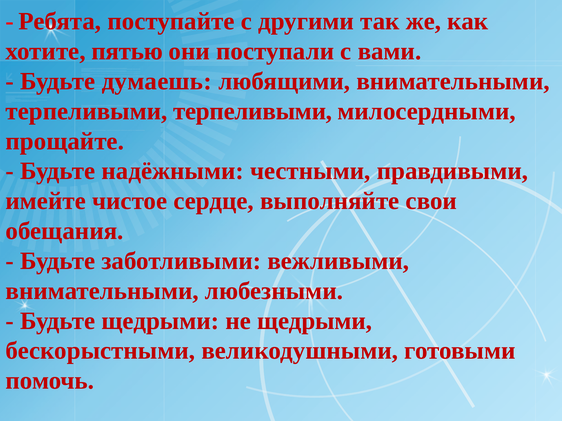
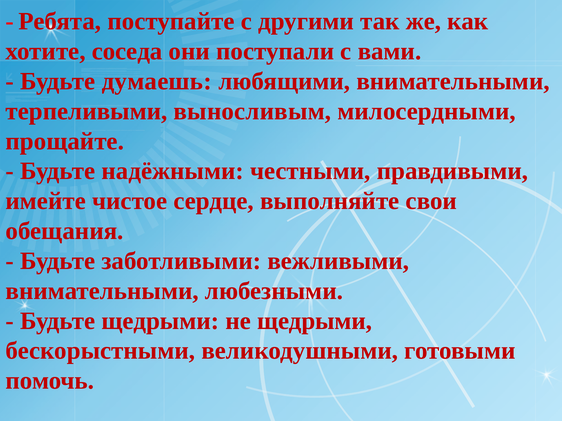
пятью: пятью -> соседа
терпеливыми терпеливыми: терпеливыми -> выносливым
